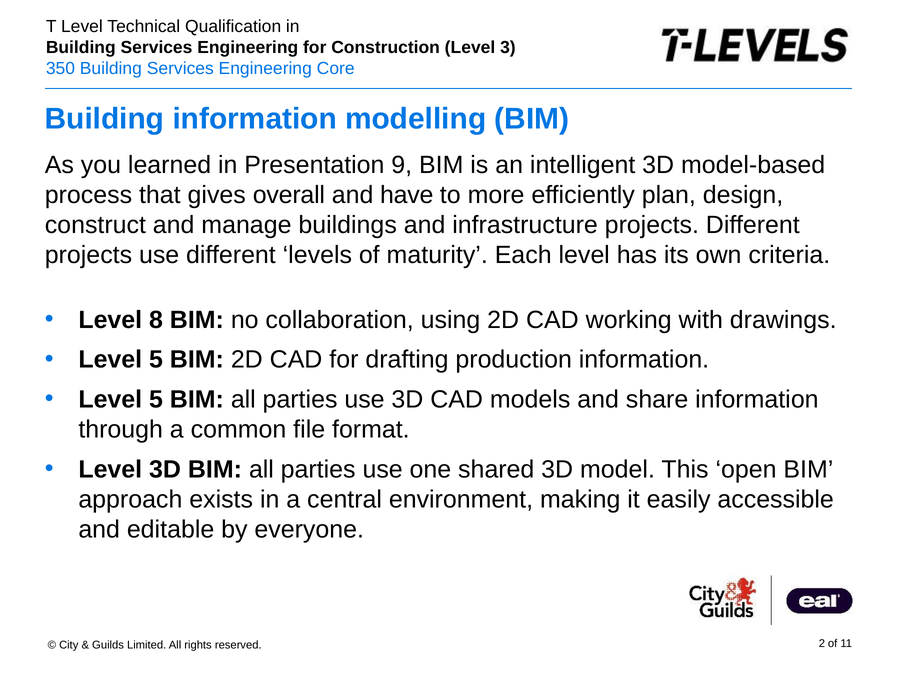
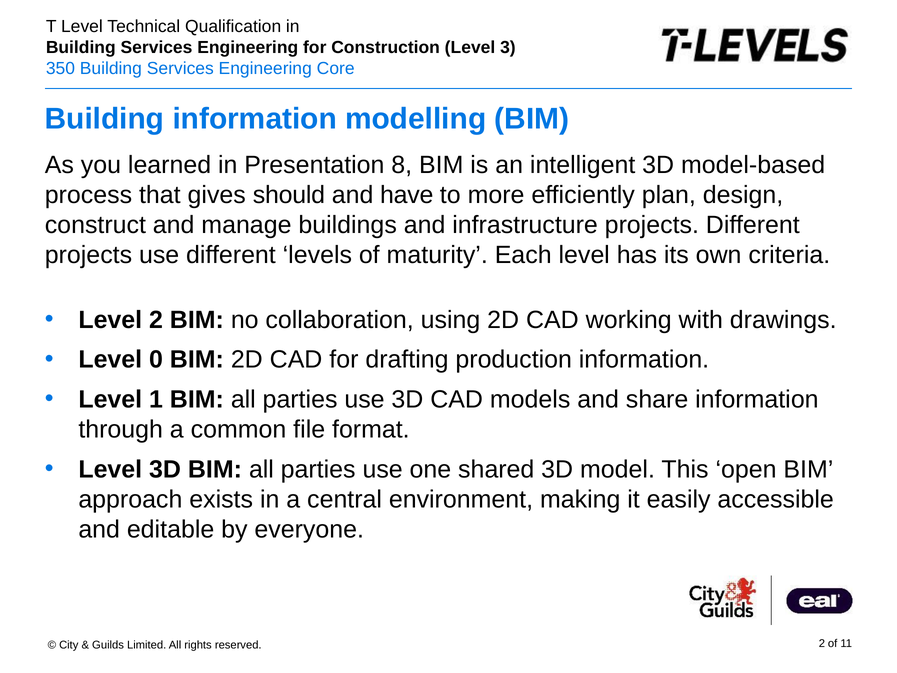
9: 9 -> 8
overall: overall -> should
Level 8: 8 -> 2
5 at (156, 360): 5 -> 0
5 at (156, 399): 5 -> 1
